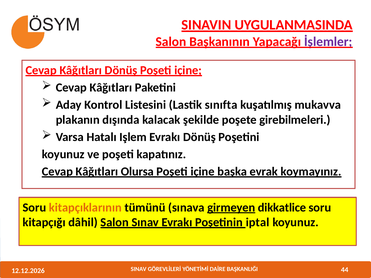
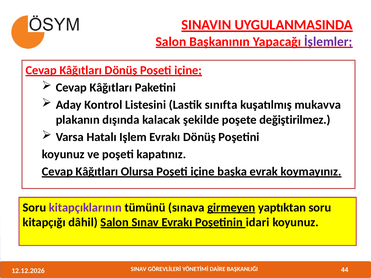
girebilmeleri: girebilmeleri -> değiştirilmez
kitapçıklarının colour: orange -> purple
dikkatlice: dikkatlice -> yaptıktan
iptal: iptal -> idari
